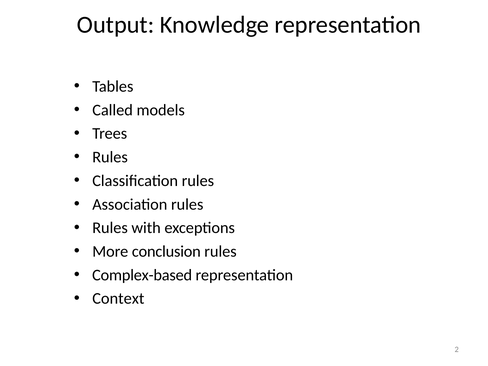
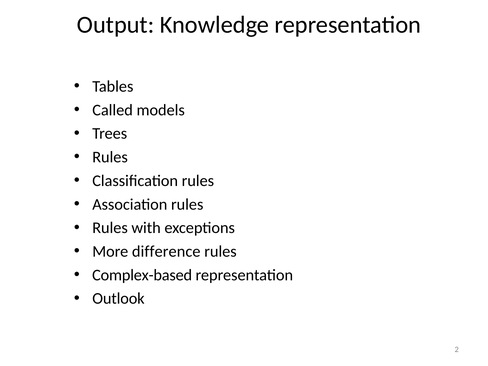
conclusion: conclusion -> difference
Context: Context -> Outlook
